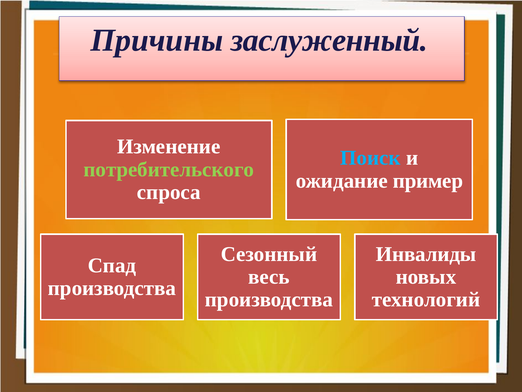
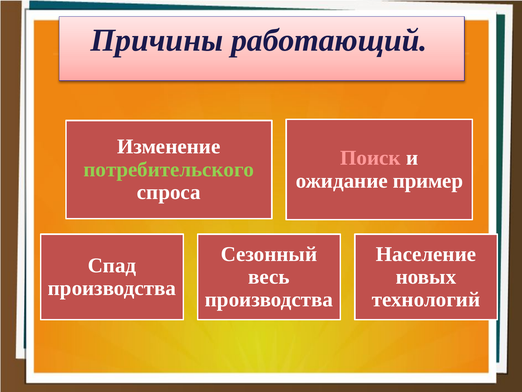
заслуженный: заслуженный -> работающий
Поиск colour: light blue -> pink
Инвалиды: Инвалиды -> Население
